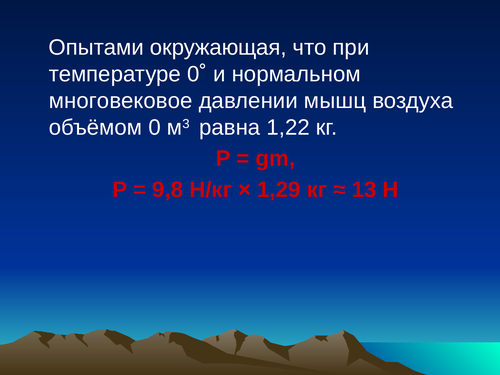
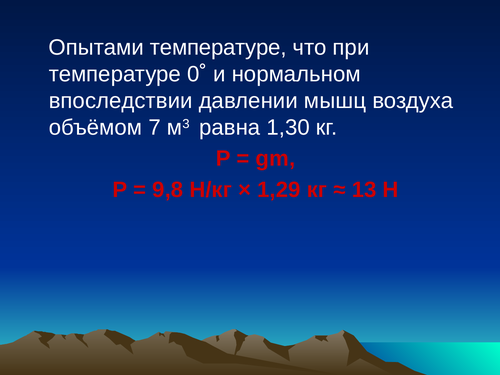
Опытами окружающая: окружающая -> температуре
многовековое: многовековое -> впоследствии
0: 0 -> 7
1,22: 1,22 -> 1,30
